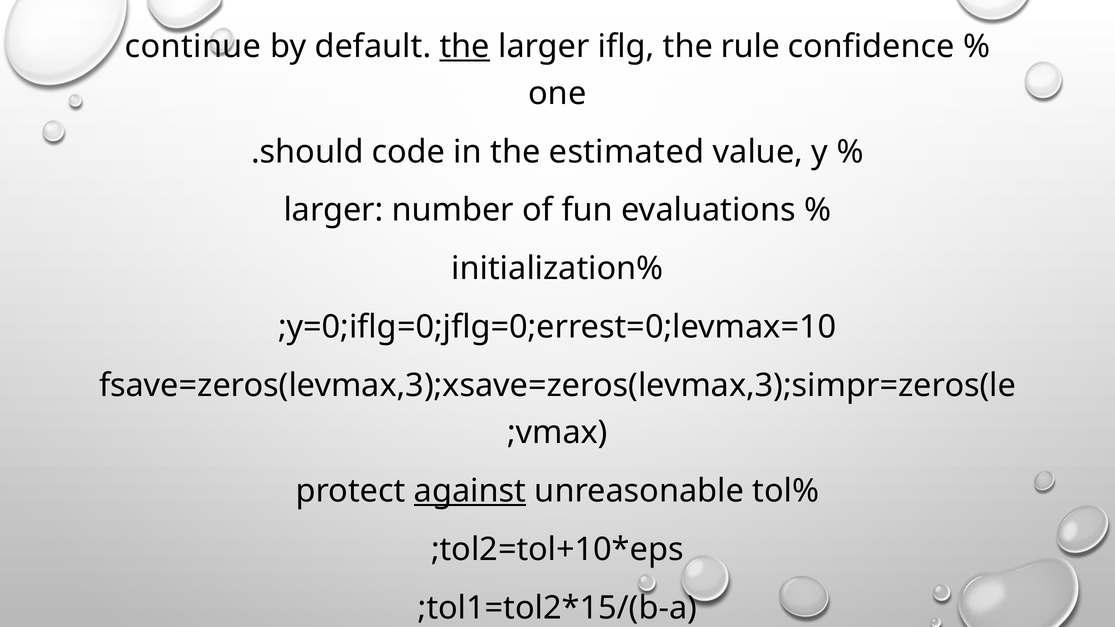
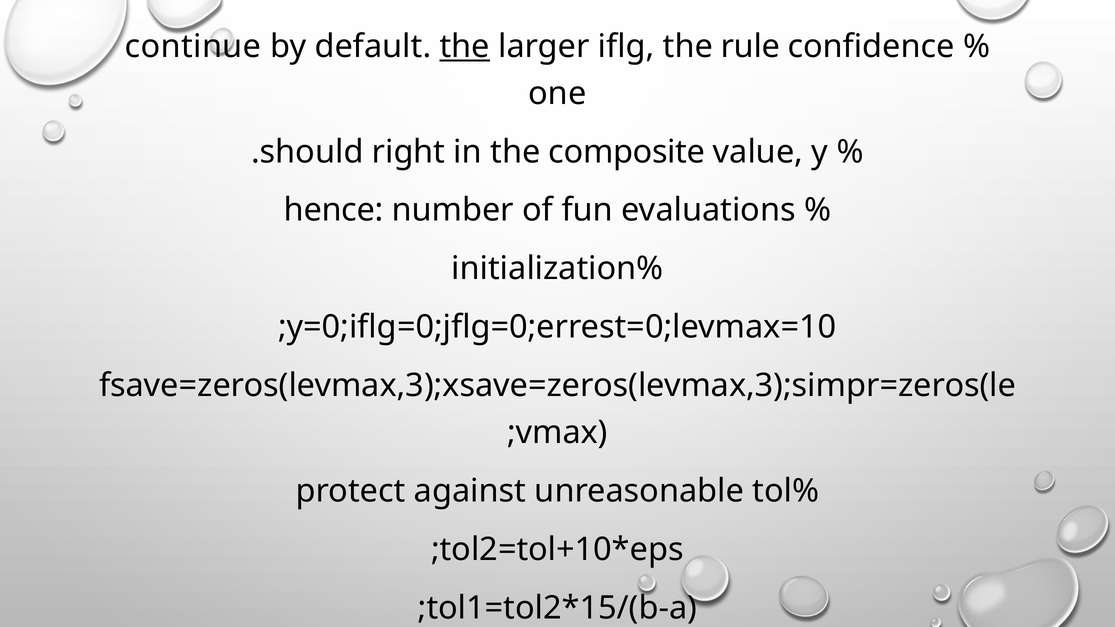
code: code -> right
estimated: estimated -> composite
larger at (334, 210): larger -> hence
against underline: present -> none
